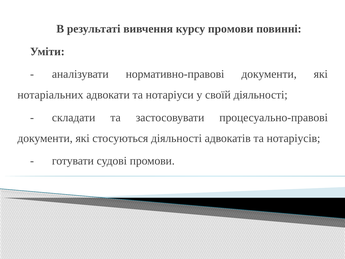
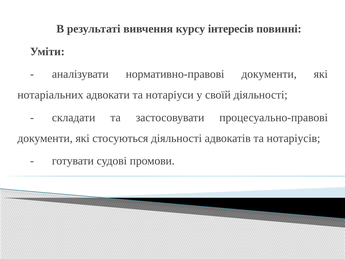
курсу промови: промови -> інтересів
